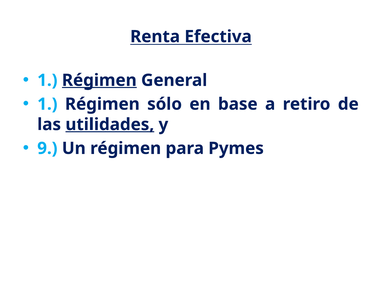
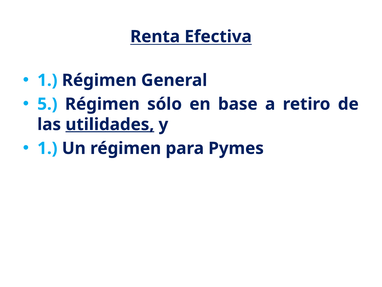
Régimen at (99, 80) underline: present -> none
1 at (47, 104): 1 -> 5
9 at (47, 148): 9 -> 1
